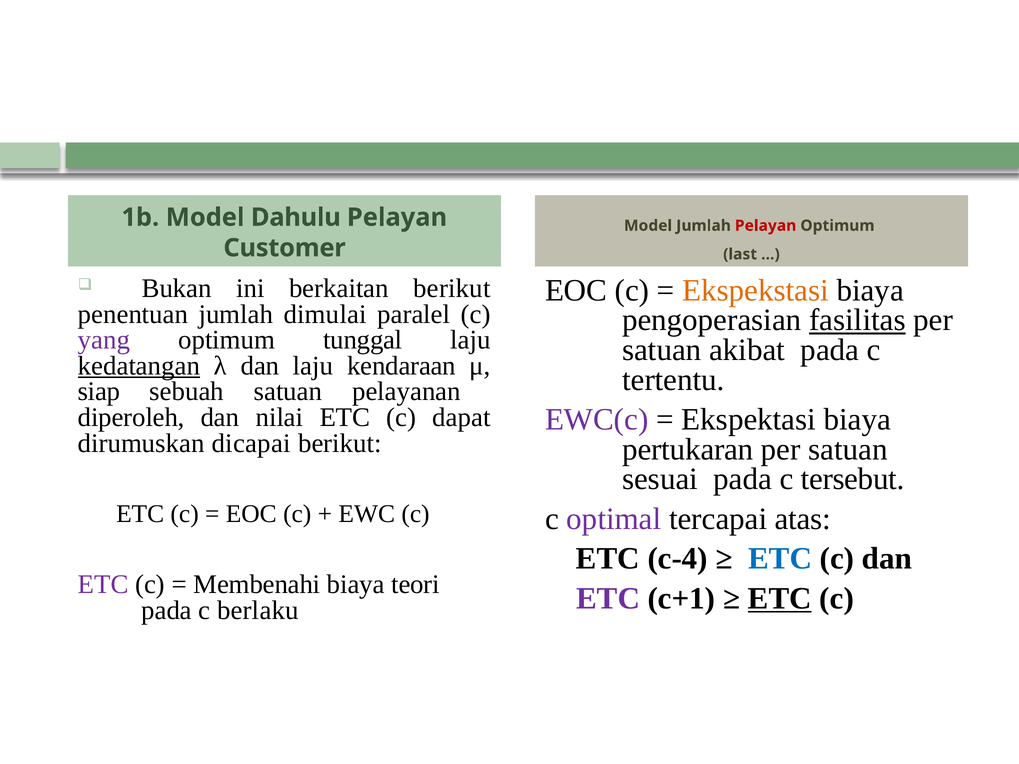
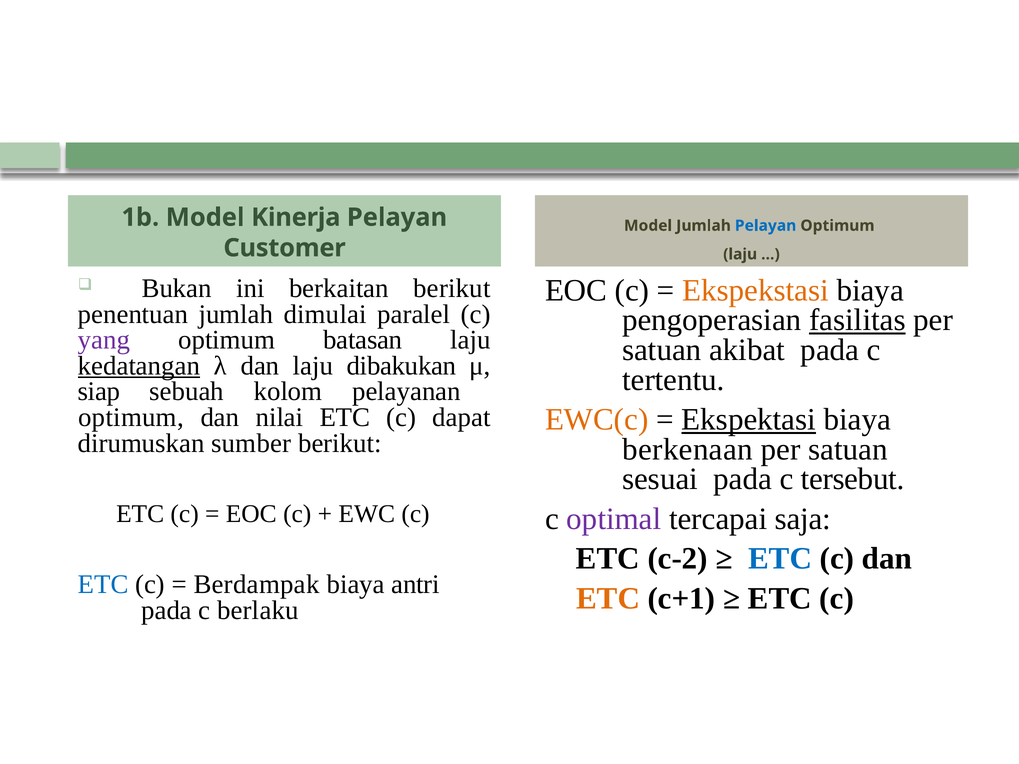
Dahulu: Dahulu -> Kinerja
Pelayan at (766, 226) colour: red -> blue
last at (740, 254): last -> laju
tunggal: tunggal -> batasan
kendaraan: kendaraan -> dibakukan
sebuah satuan: satuan -> kolom
diperoleh at (131, 418): diperoleh -> optimum
EWC(c colour: purple -> orange
Ekspektasi underline: none -> present
dicapai: dicapai -> sumber
pertukaran: pertukaran -> berkenaan
atas: atas -> saja
c-4: c-4 -> c-2
ETC at (103, 585) colour: purple -> blue
Membenahi: Membenahi -> Berdampak
teori: teori -> antri
ETC at (608, 599) colour: purple -> orange
ETC at (780, 599) underline: present -> none
